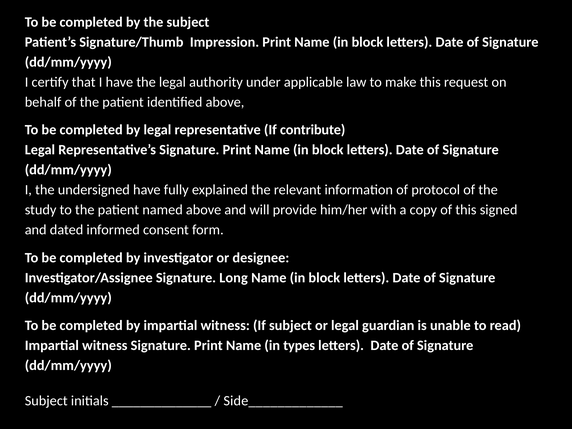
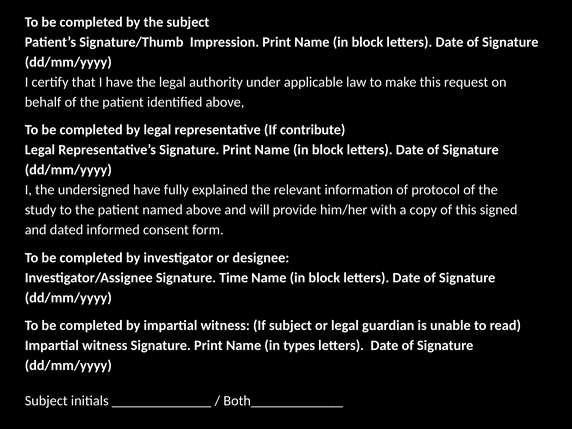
Long: Long -> Time
Side_____________: Side_____________ -> Both_____________
